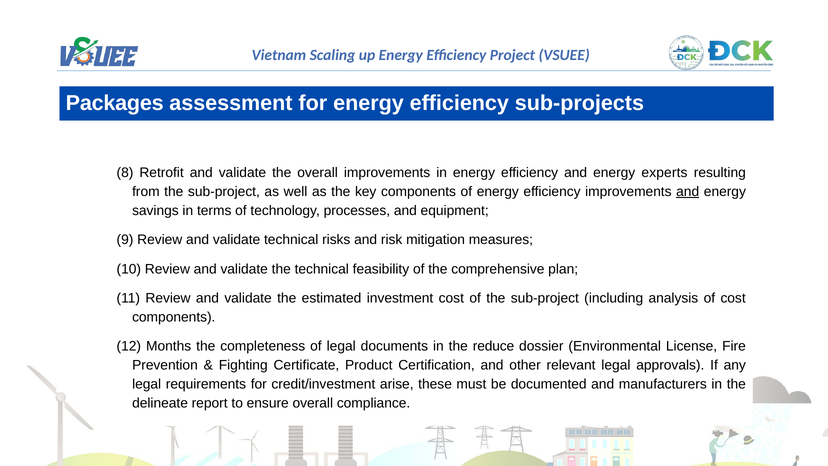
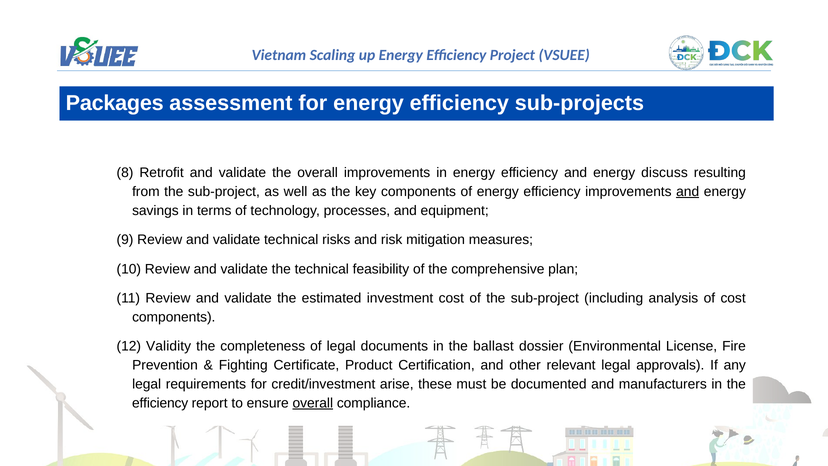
experts: experts -> discuss
Months: Months -> Validity
reduce: reduce -> ballast
delineate at (160, 403): delineate -> efficiency
overall at (313, 403) underline: none -> present
